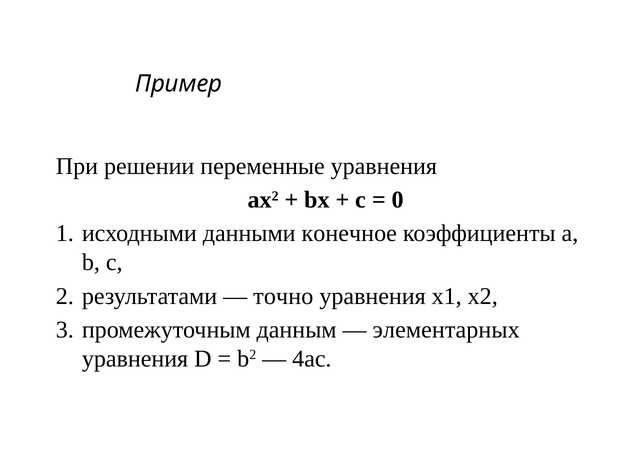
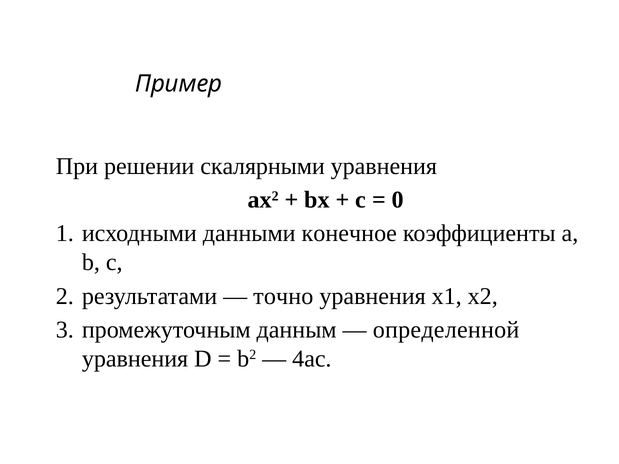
переменные: переменные -> скалярными
элементарных: элементарных -> определенной
